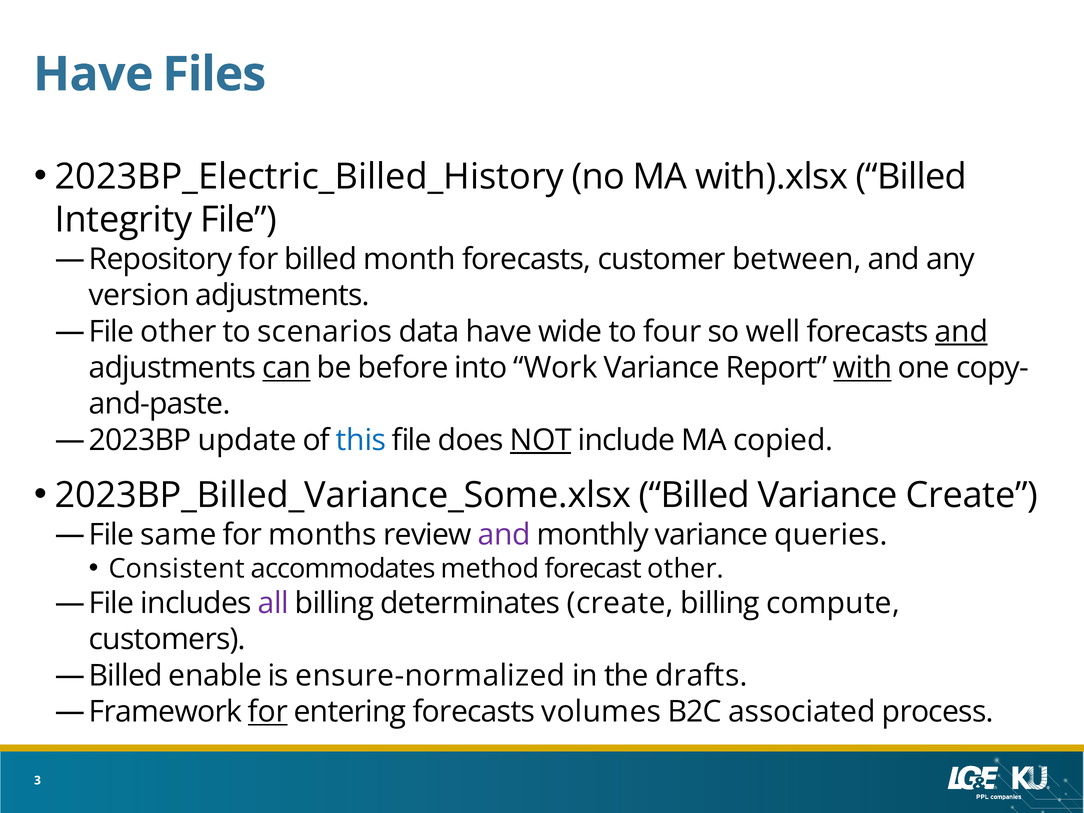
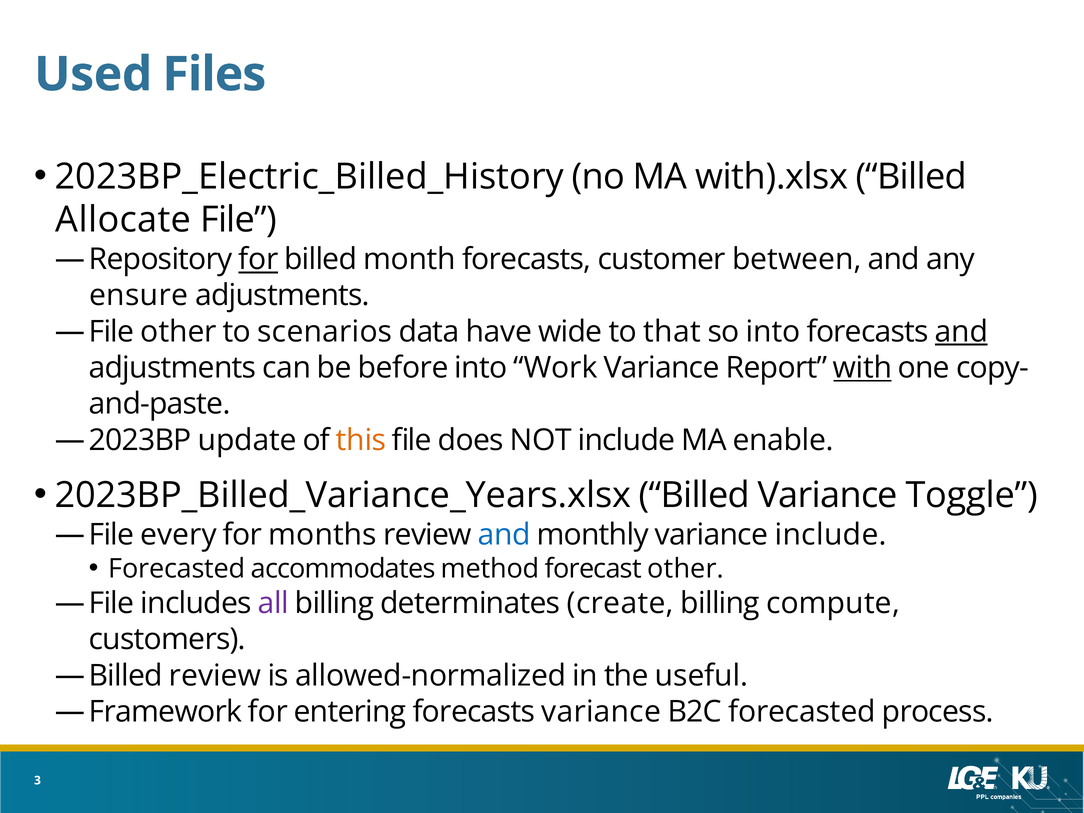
Have at (93, 74): Have -> Used
Integrity: Integrity -> Allocate
for at (258, 259) underline: none -> present
version: version -> ensure
four: four -> that
so well: well -> into
can underline: present -> none
this colour: blue -> orange
NOT underline: present -> none
copied: copied -> enable
2023BP_Billed_Variance_Some.xlsx: 2023BP_Billed_Variance_Some.xlsx -> 2023BP_Billed_Variance_Years.xlsx
Variance Create: Create -> Toggle
same: same -> every
and at (504, 535) colour: purple -> blue
variance queries: queries -> include
Consistent at (177, 569): Consistent -> Forecasted
enable at (215, 676): enable -> review
ensure-normalized: ensure-normalized -> allowed-normalized
drafts: drafts -> useful
for at (268, 712) underline: present -> none
forecasts volumes: volumes -> variance
B2C associated: associated -> forecasted
